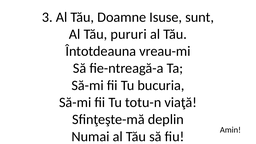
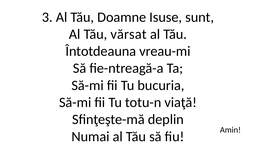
pururi: pururi -> vărsat
